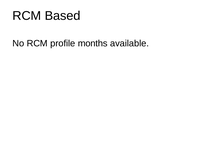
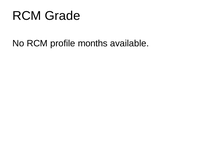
Based: Based -> Grade
